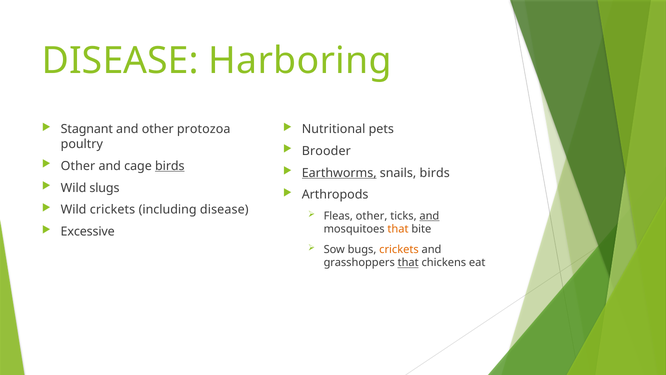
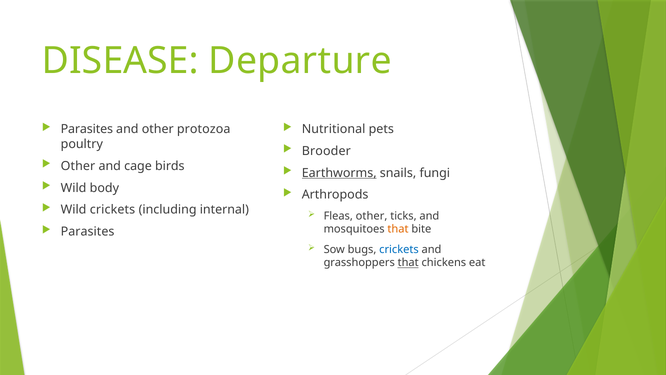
Harboring: Harboring -> Departure
Stagnant at (87, 129): Stagnant -> Parasites
birds at (170, 166) underline: present -> none
snails birds: birds -> fungi
slugs: slugs -> body
including disease: disease -> internal
and at (429, 216) underline: present -> none
Excessive at (88, 232): Excessive -> Parasites
crickets at (399, 249) colour: orange -> blue
